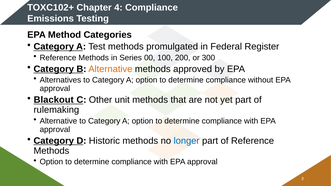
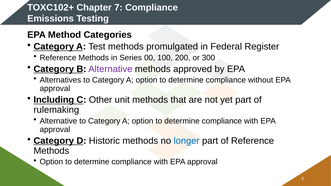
4: 4 -> 7
Alternative at (110, 69) colour: orange -> purple
Blackout: Blackout -> Including
